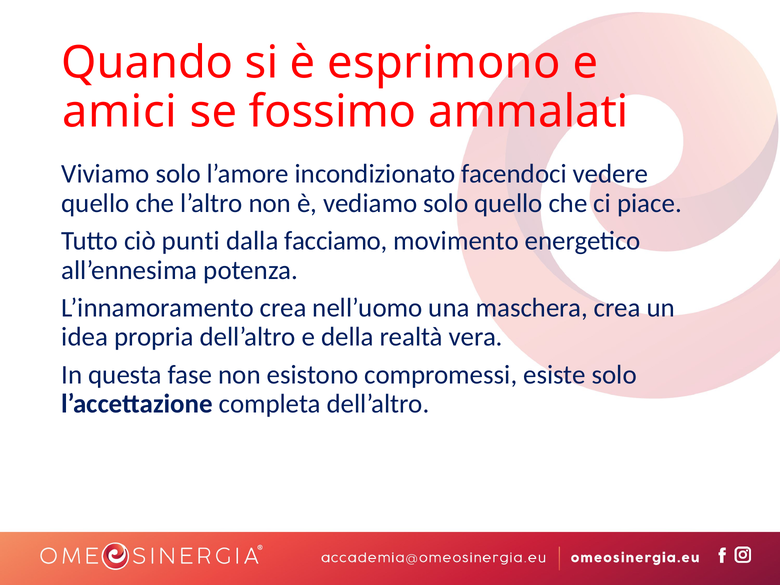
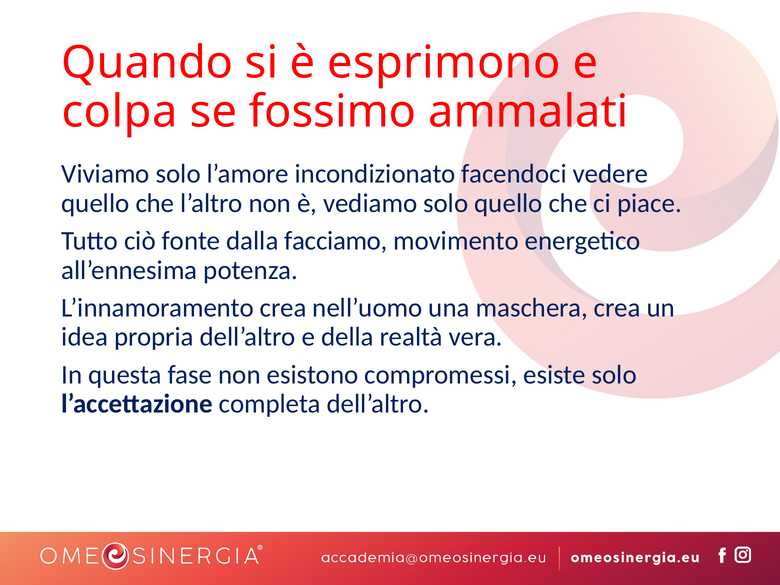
amici: amici -> colpa
punti: punti -> fonte
